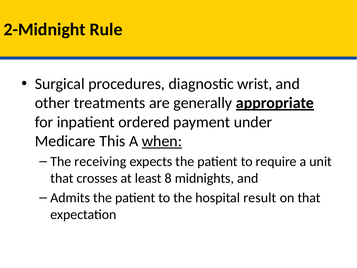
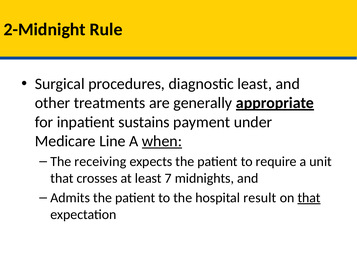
diagnostic wrist: wrist -> least
ordered: ordered -> sustains
This: This -> Line
8: 8 -> 7
that at (309, 198) underline: none -> present
